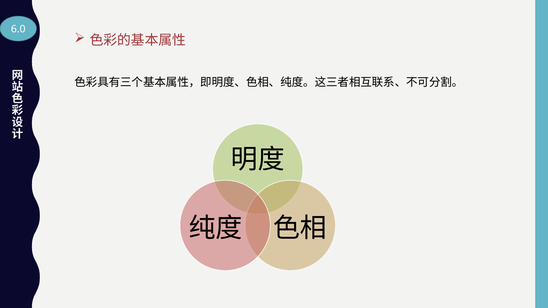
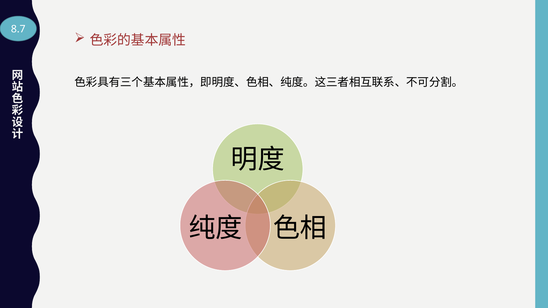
6.0: 6.0 -> 8.7
